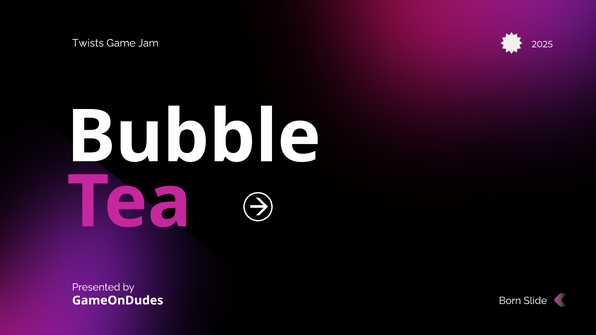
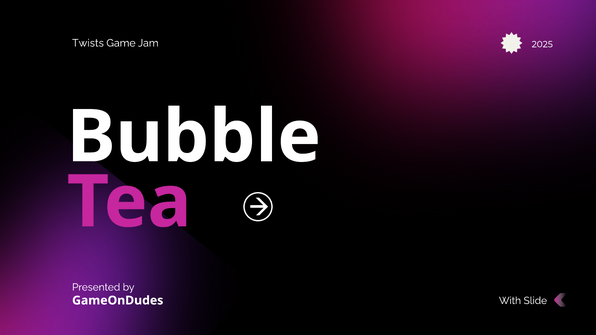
Born: Born -> With
